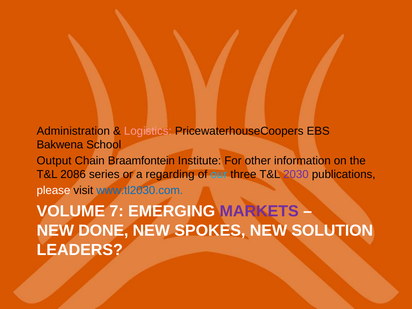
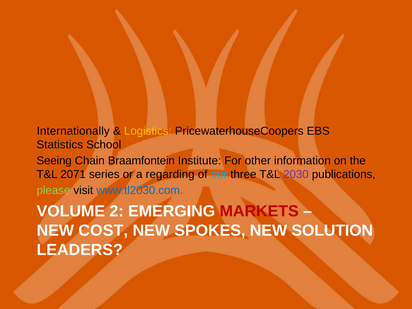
Administration: Administration -> Internationally
Logistics colour: pink -> yellow
Bakwena: Bakwena -> Statistics
Output: Output -> Seeing
2086: 2086 -> 2071
please colour: white -> light green
7: 7 -> 2
MARKETS colour: purple -> red
DONE: DONE -> COST
